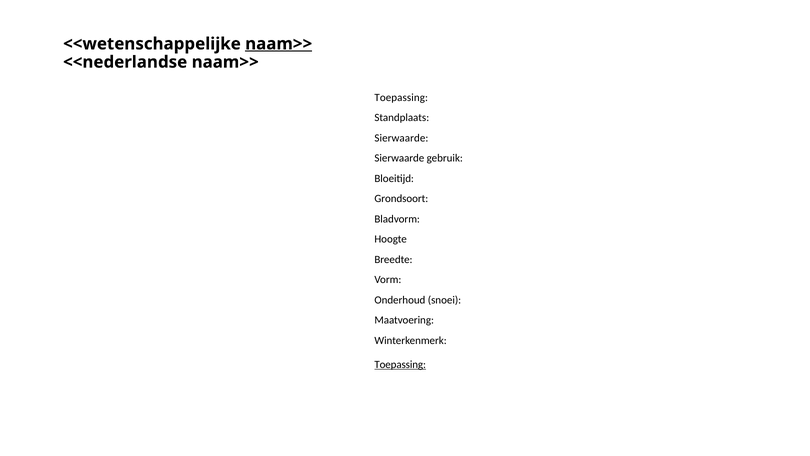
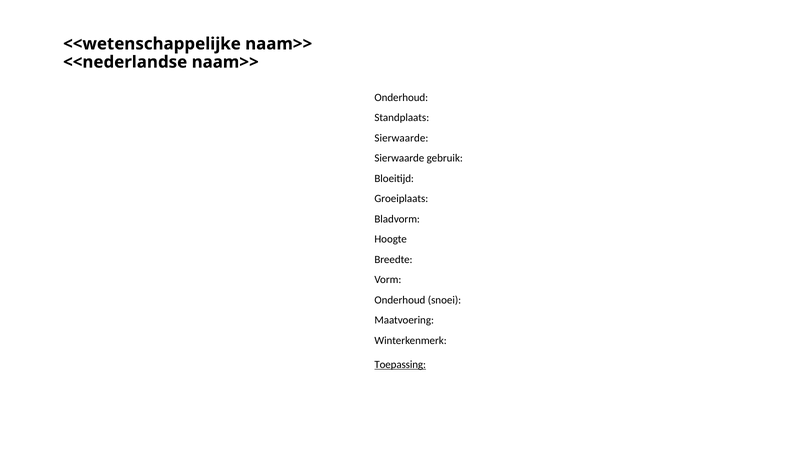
naam>> at (279, 44) underline: present -> none
Toepassing at (401, 97): Toepassing -> Onderhoud
Grondsoort: Grondsoort -> Groeiplaats
